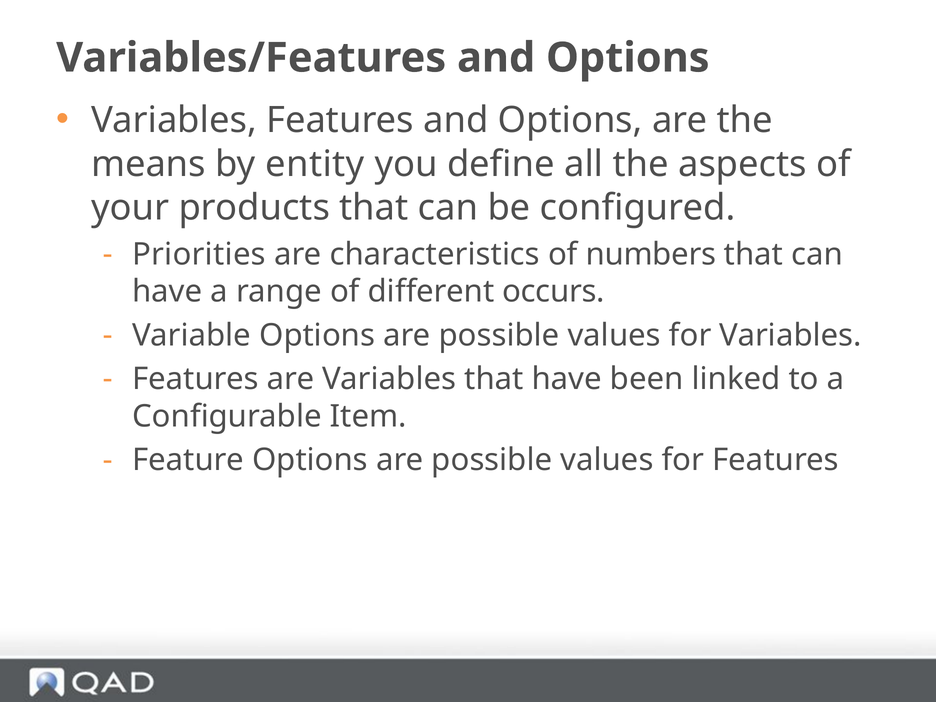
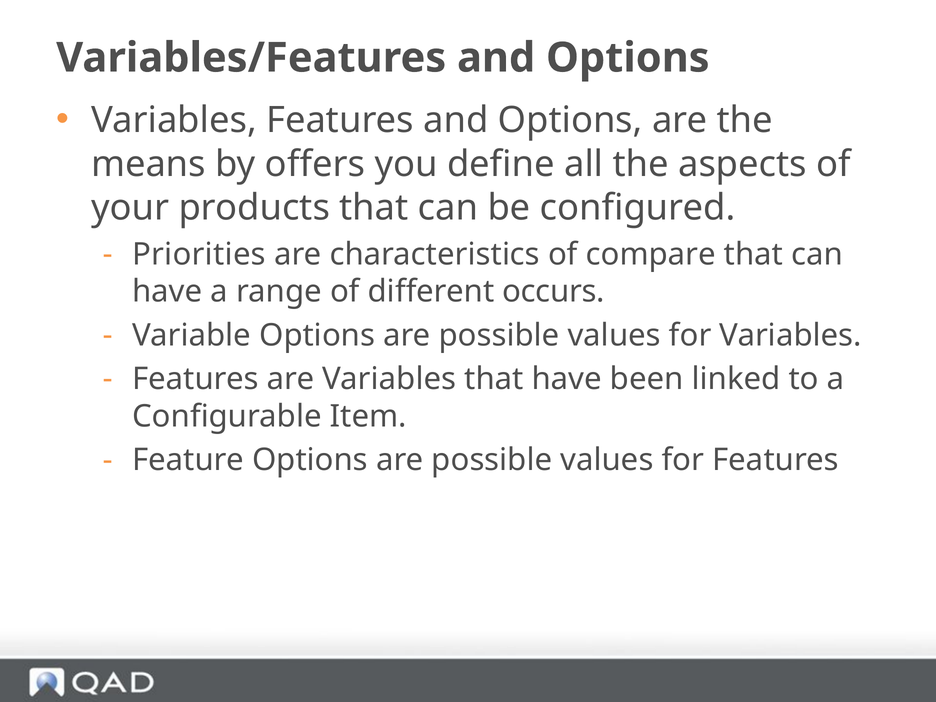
entity: entity -> offers
numbers: numbers -> compare
